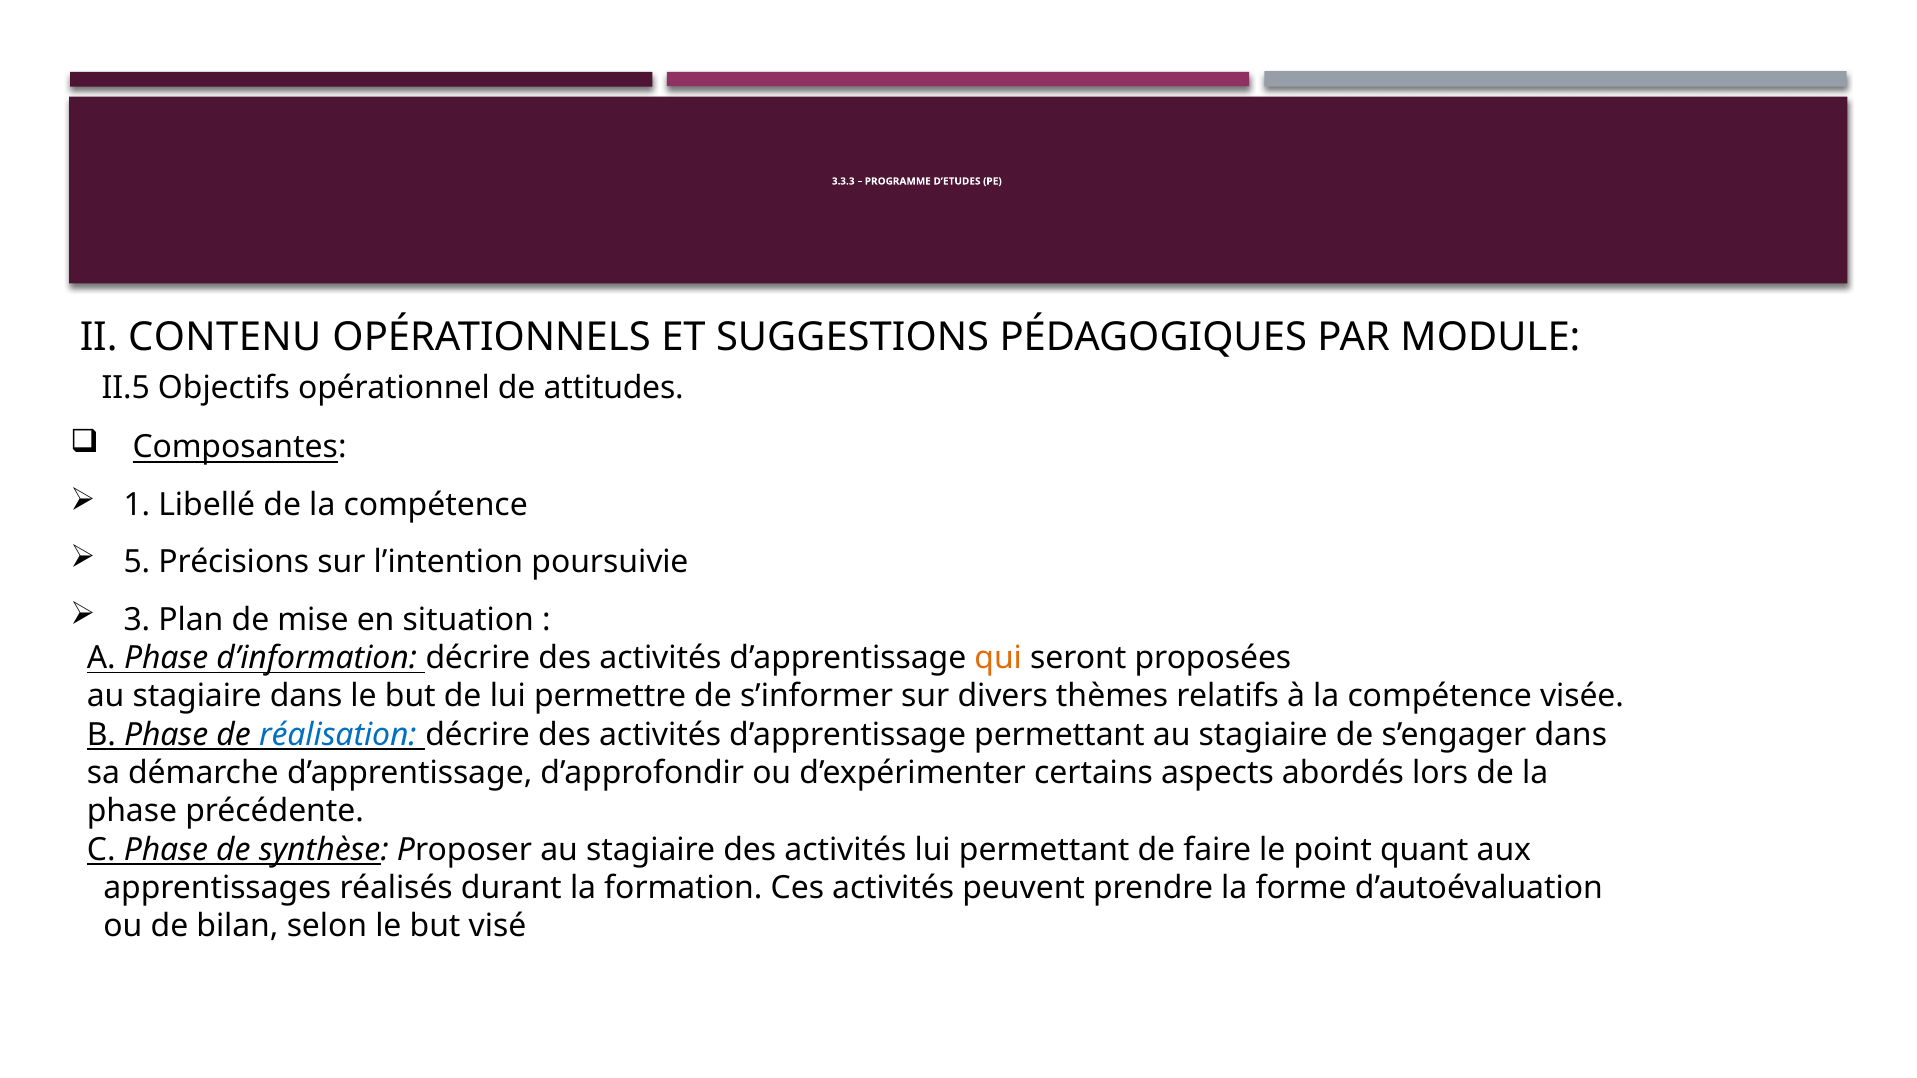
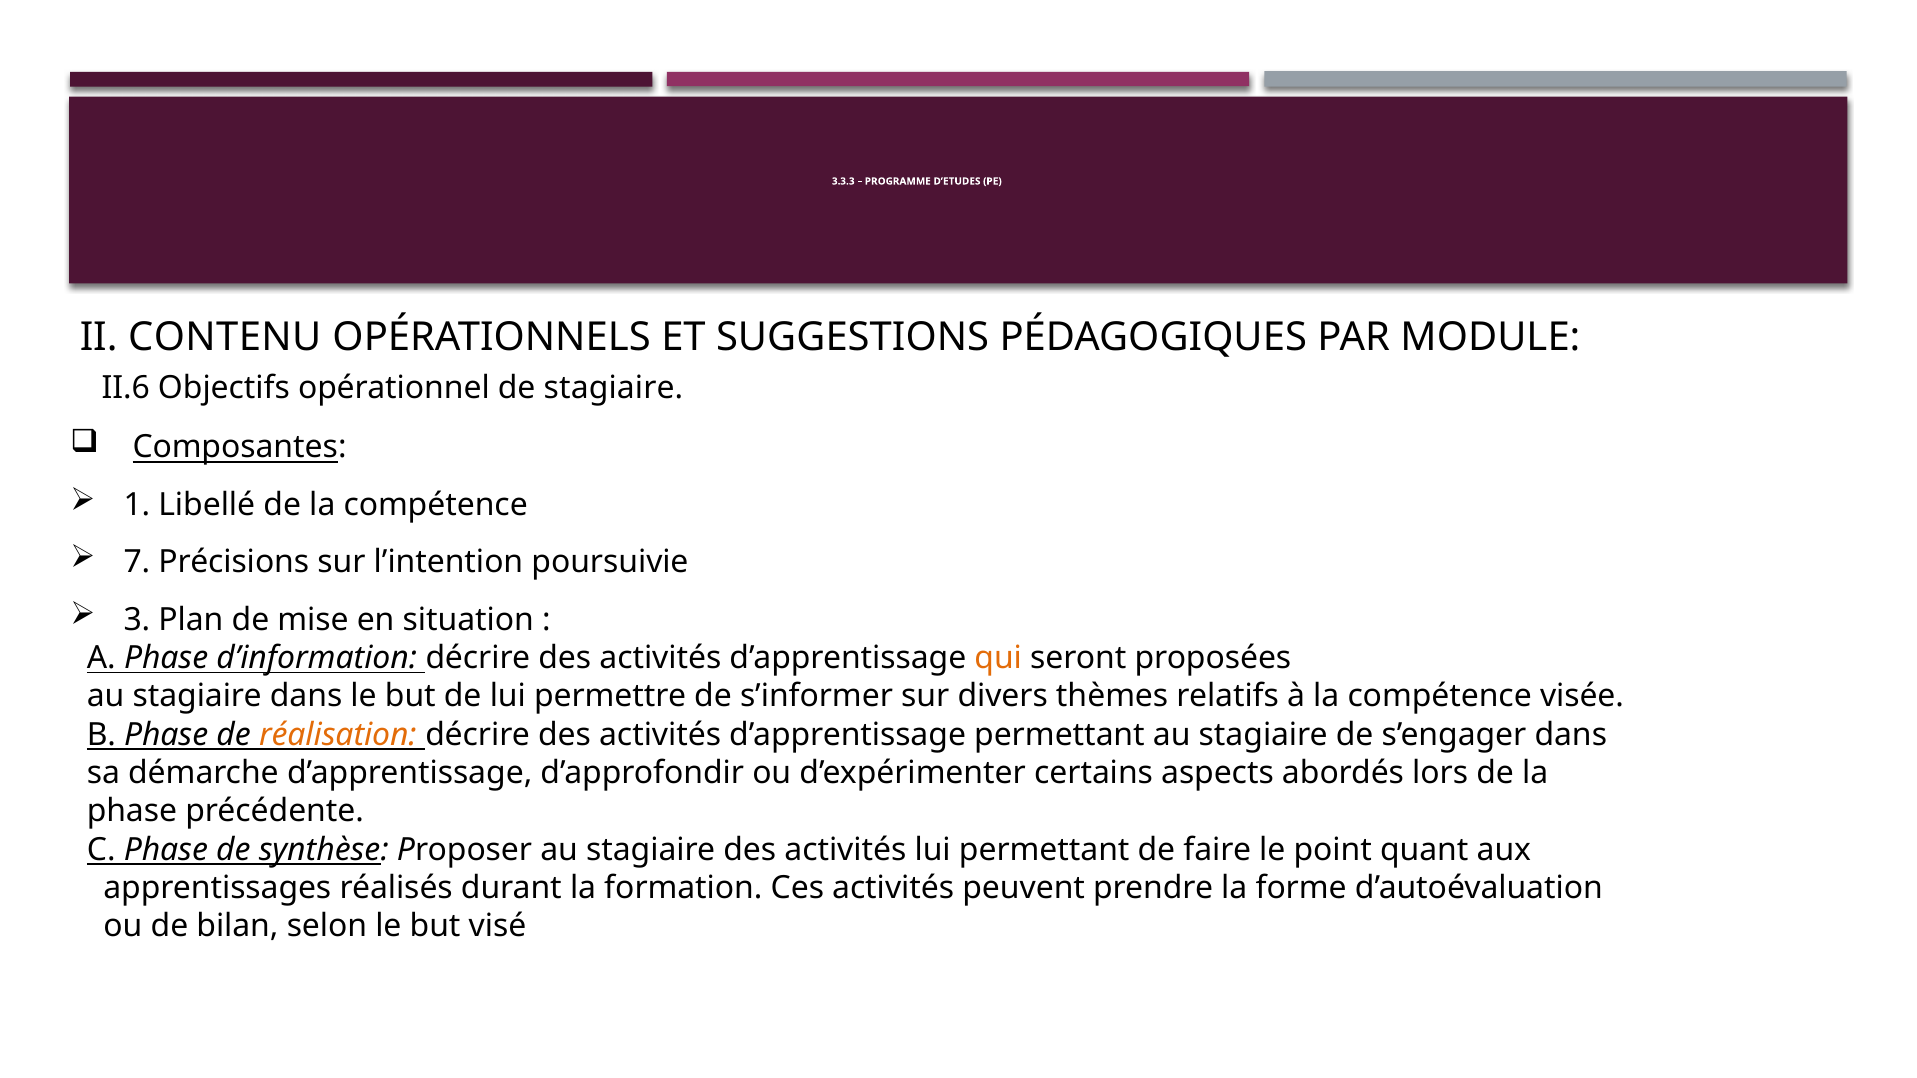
II.5: II.5 -> II.6
de attitudes: attitudes -> stagiaire
5: 5 -> 7
réalisation colour: blue -> orange
